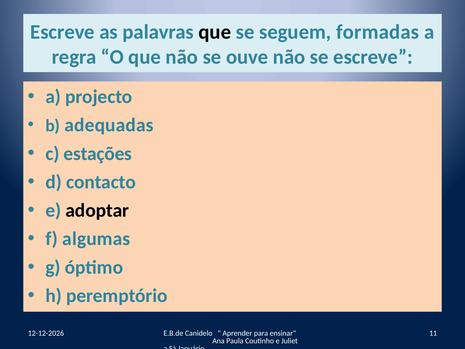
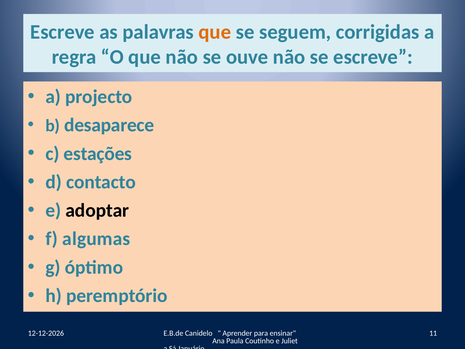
que at (215, 32) colour: black -> orange
formadas: formadas -> corrigidas
adequadas: adequadas -> desaparece
